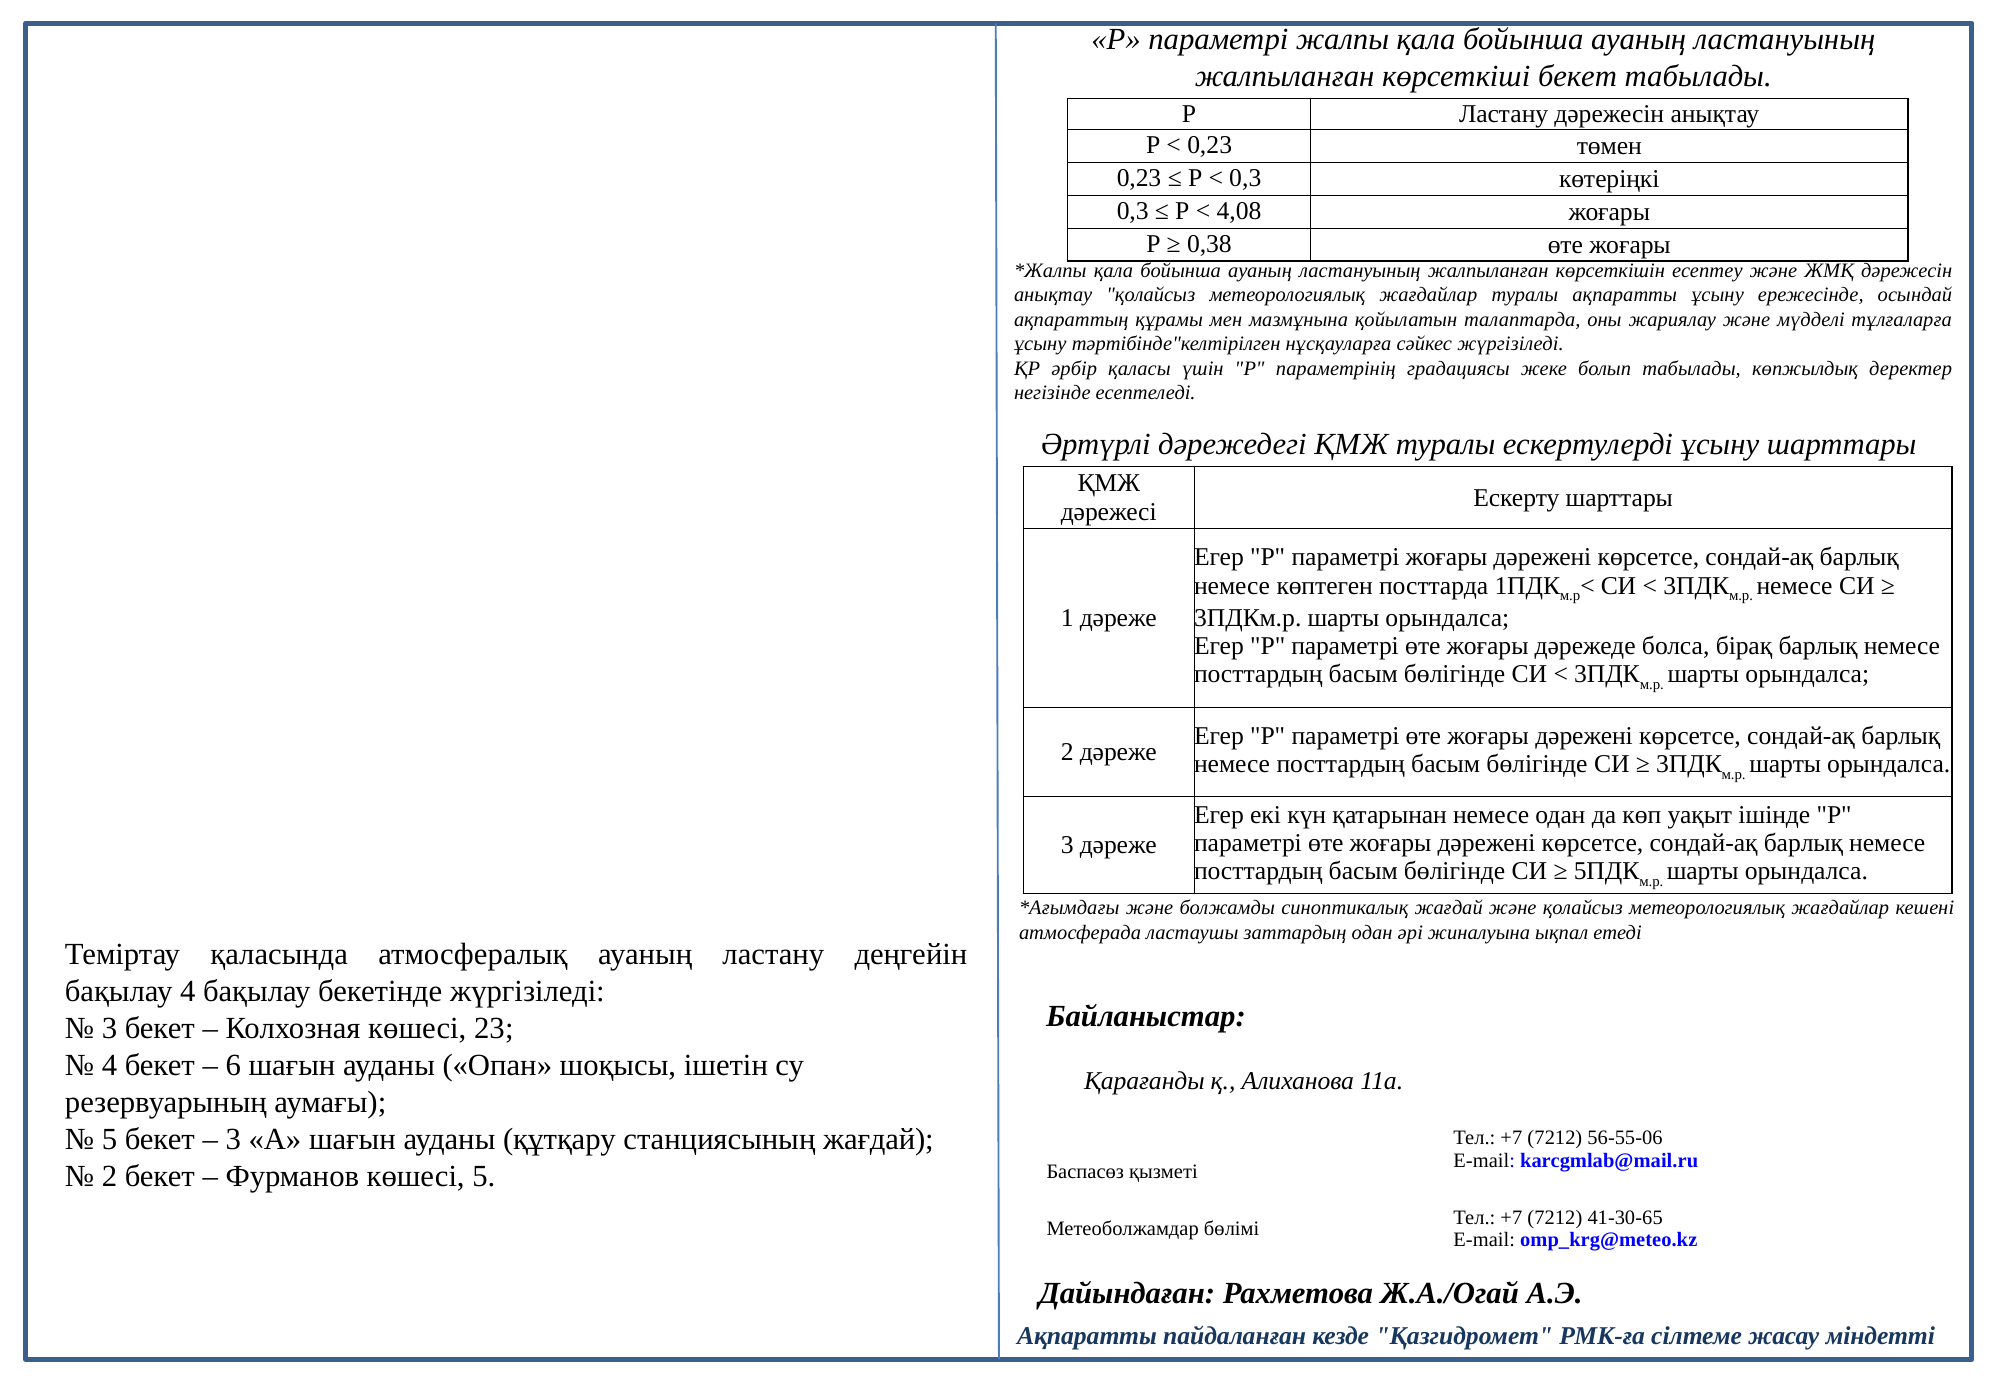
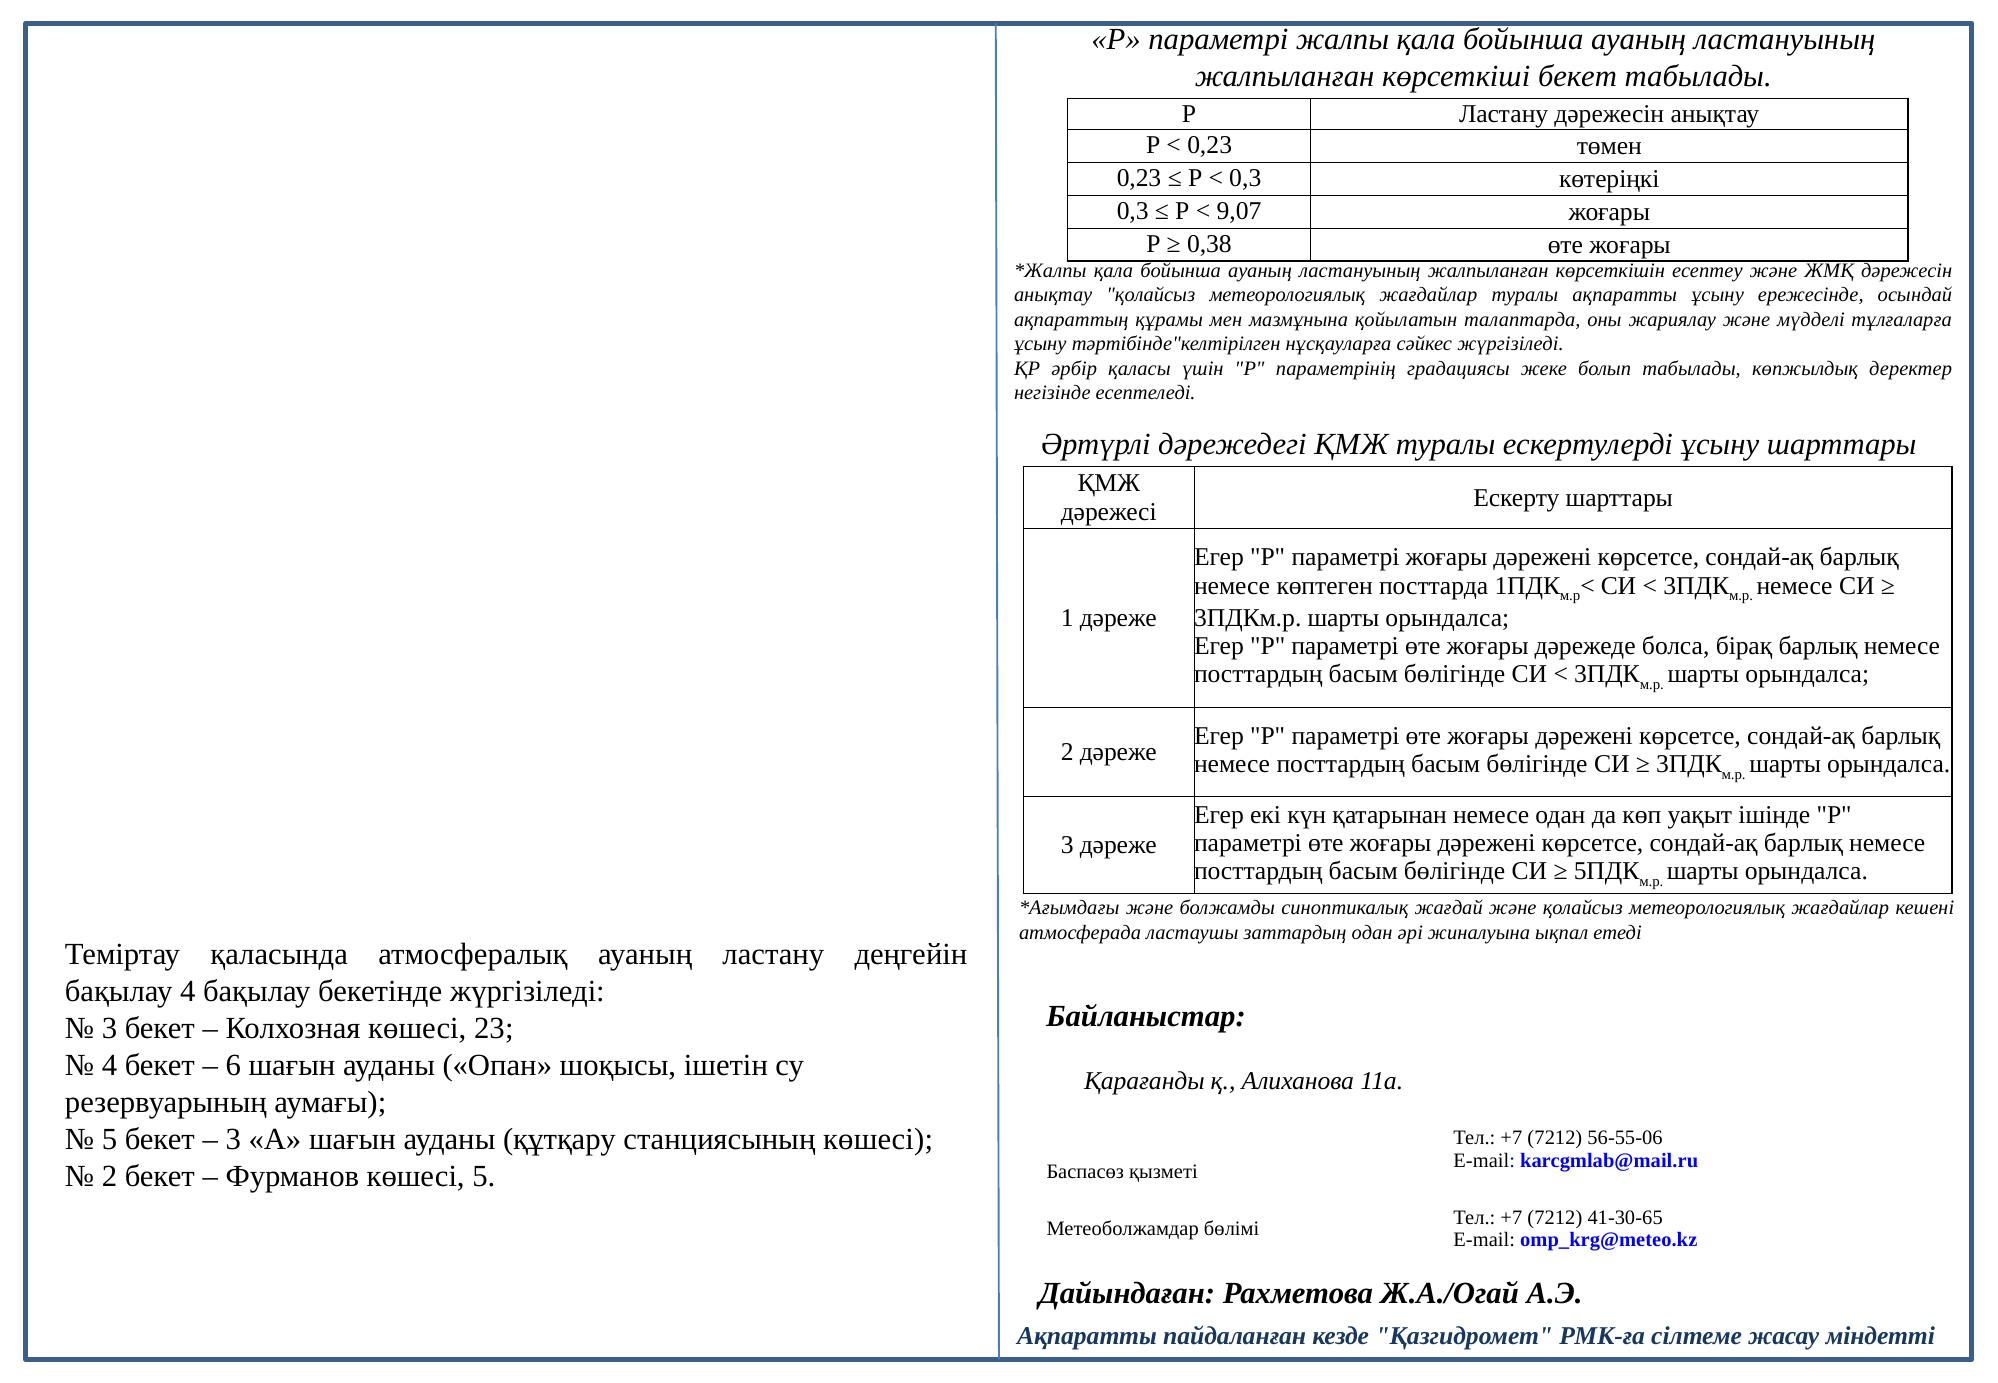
4,08: 4,08 -> 9,07
станциясының жағдай: жағдай -> көшесі
